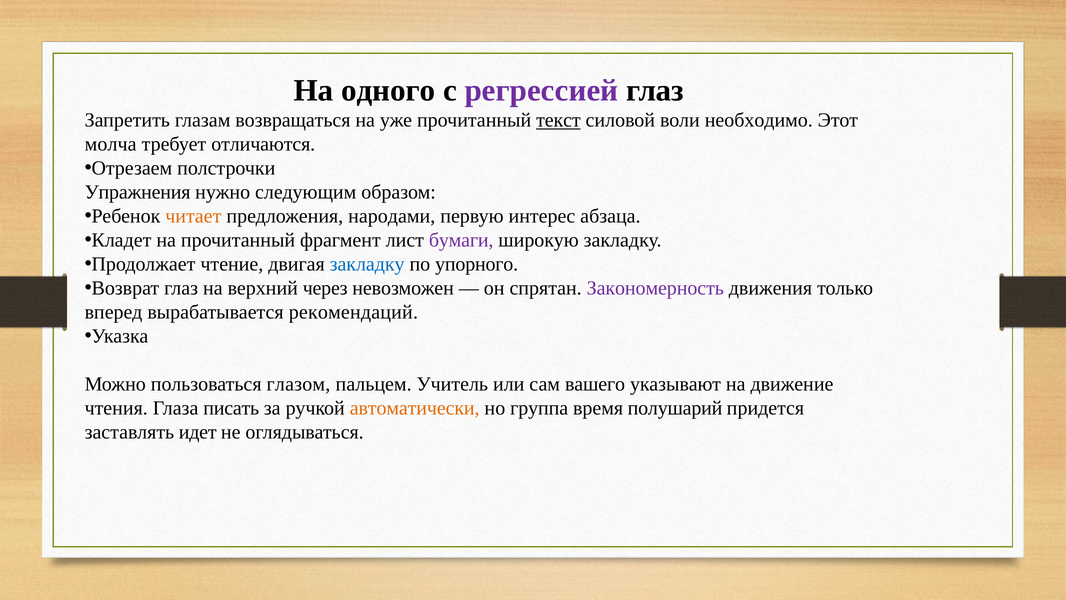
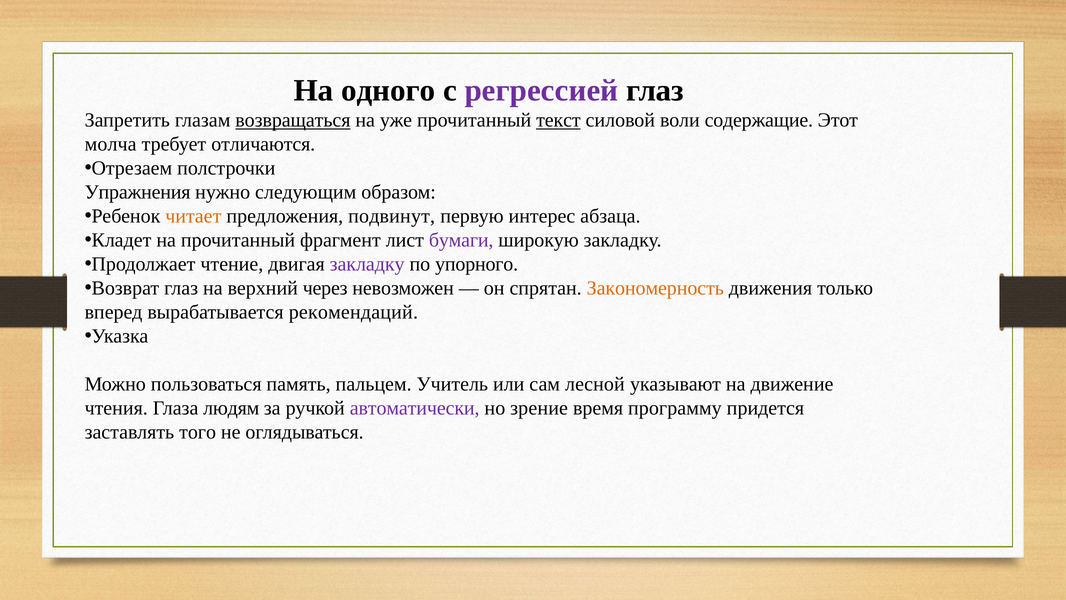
возвращаться underline: none -> present
необходимо: необходимо -> содержащие
народами: народами -> подвинут
закладку at (367, 264) colour: blue -> purple
Закономерность colour: purple -> orange
глазом: глазом -> память
вашего: вашего -> лесной
писать: писать -> людям
автоматически colour: orange -> purple
группа: группа -> зрение
полушарий: полушарий -> программу
идет: идет -> того
